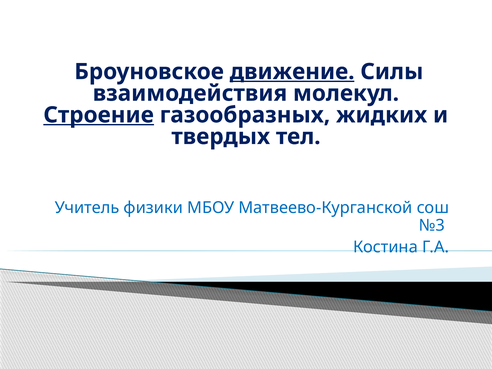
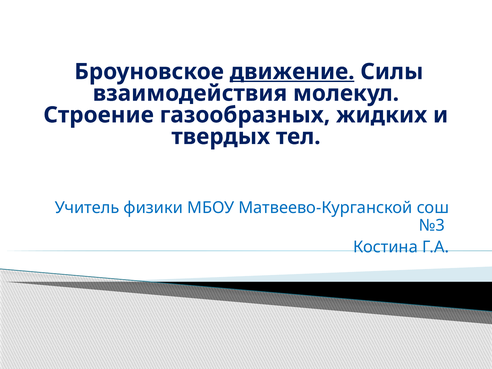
Строение underline: present -> none
